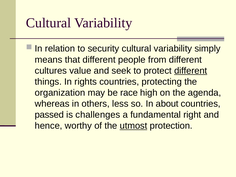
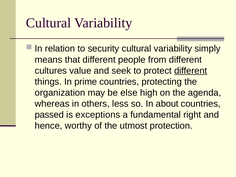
rights: rights -> prime
race: race -> else
challenges: challenges -> exceptions
utmost underline: present -> none
